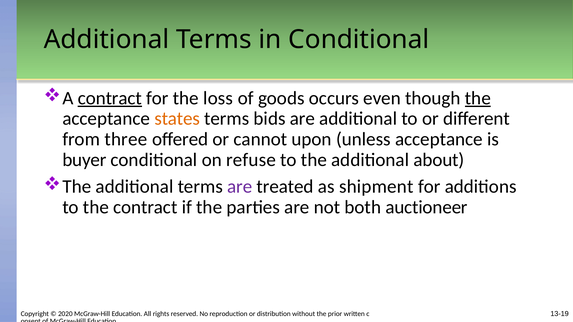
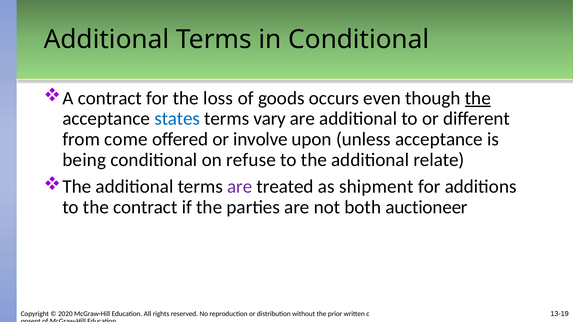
contract at (110, 98) underline: present -> none
states colour: orange -> blue
bids: bids -> vary
three: three -> come
cannot: cannot -> involve
buyer: buyer -> being
about: about -> relate
